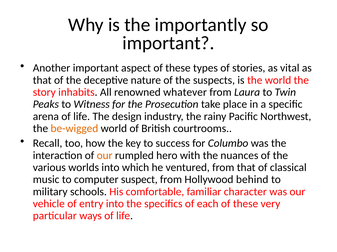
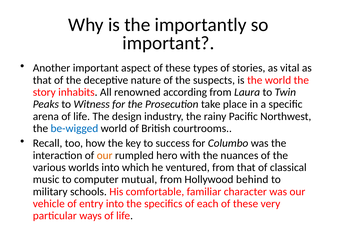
whatever: whatever -> according
be-wigged colour: orange -> blue
suspect: suspect -> mutual
